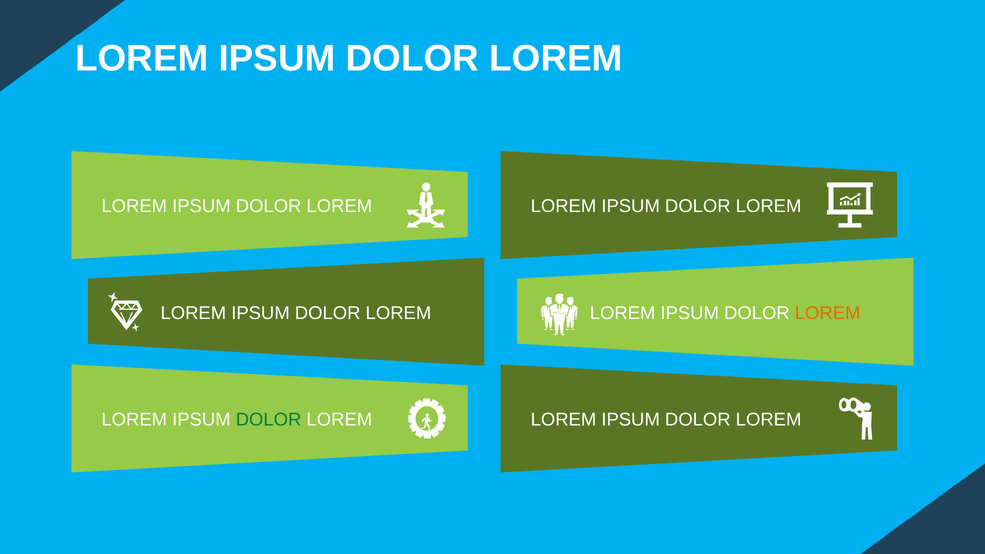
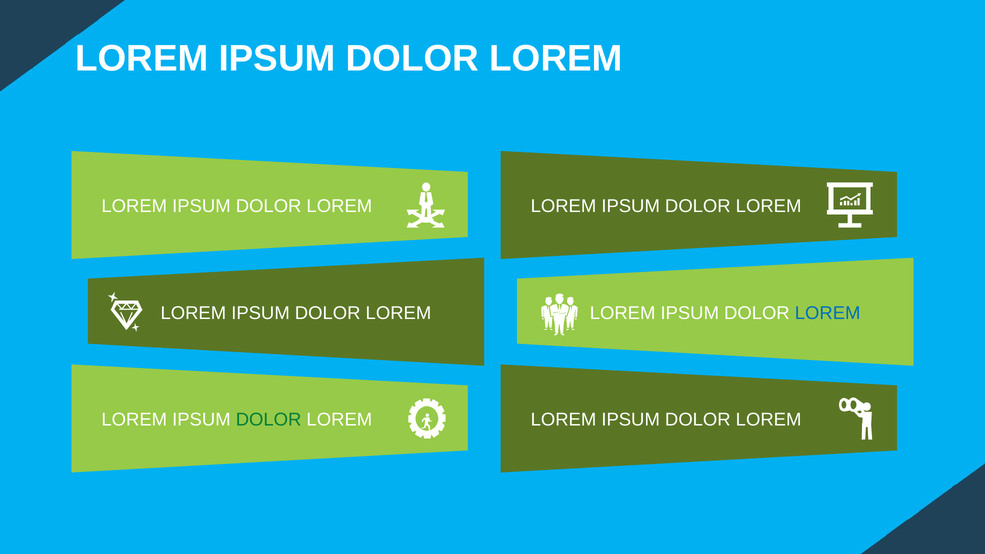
LOREM at (828, 313) colour: orange -> blue
